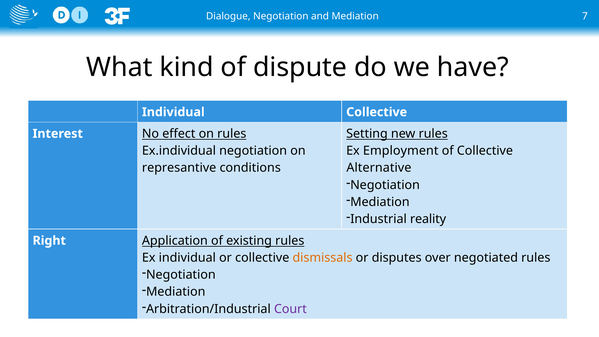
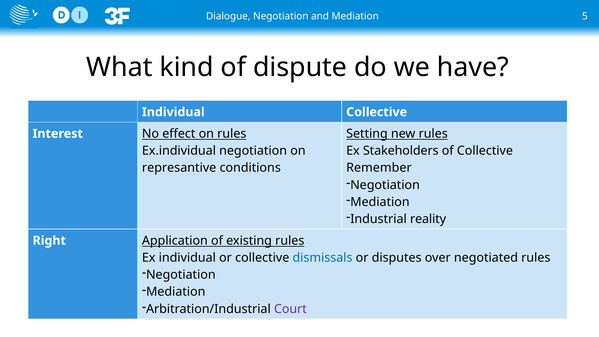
7: 7 -> 5
Employment: Employment -> Stakeholders
Alternative: Alternative -> Remember
dismissals colour: orange -> blue
